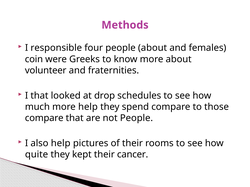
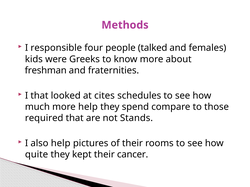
people about: about -> talked
coin: coin -> kids
volunteer: volunteer -> freshman
drop: drop -> cites
compare at (44, 118): compare -> required
not People: People -> Stands
